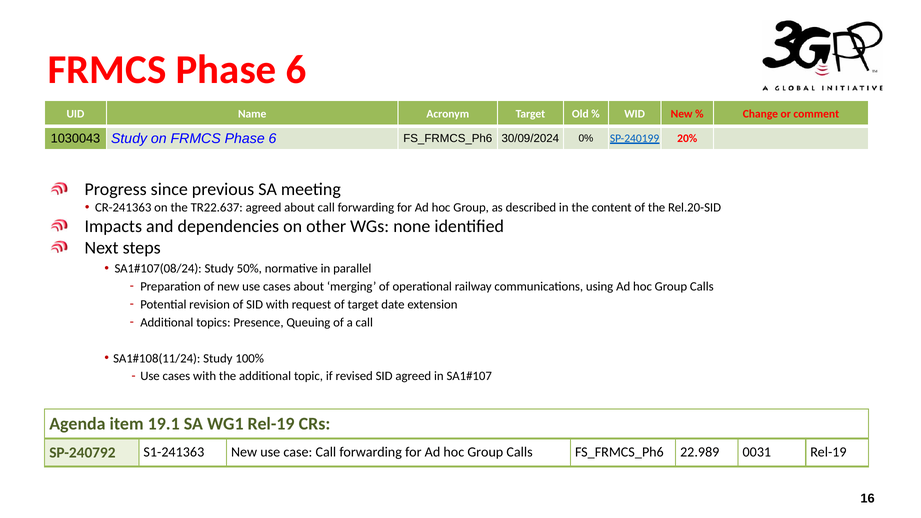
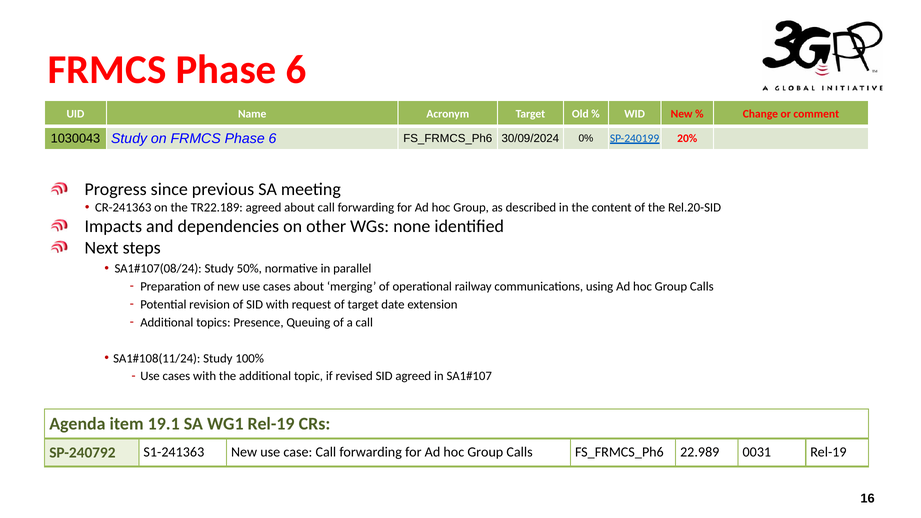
TR22.637: TR22.637 -> TR22.189
